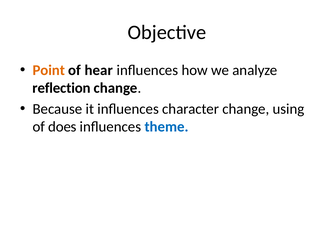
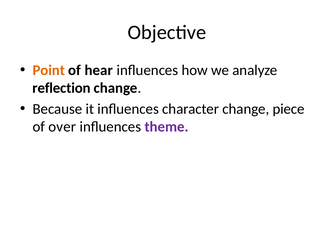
using: using -> piece
does: does -> over
theme colour: blue -> purple
